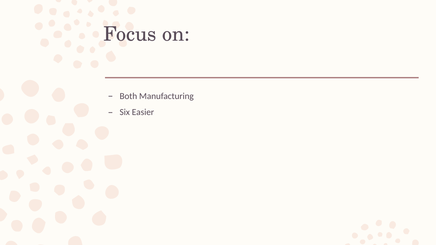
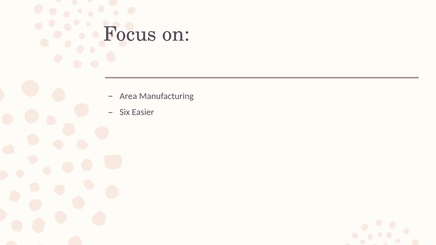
Both: Both -> Area
